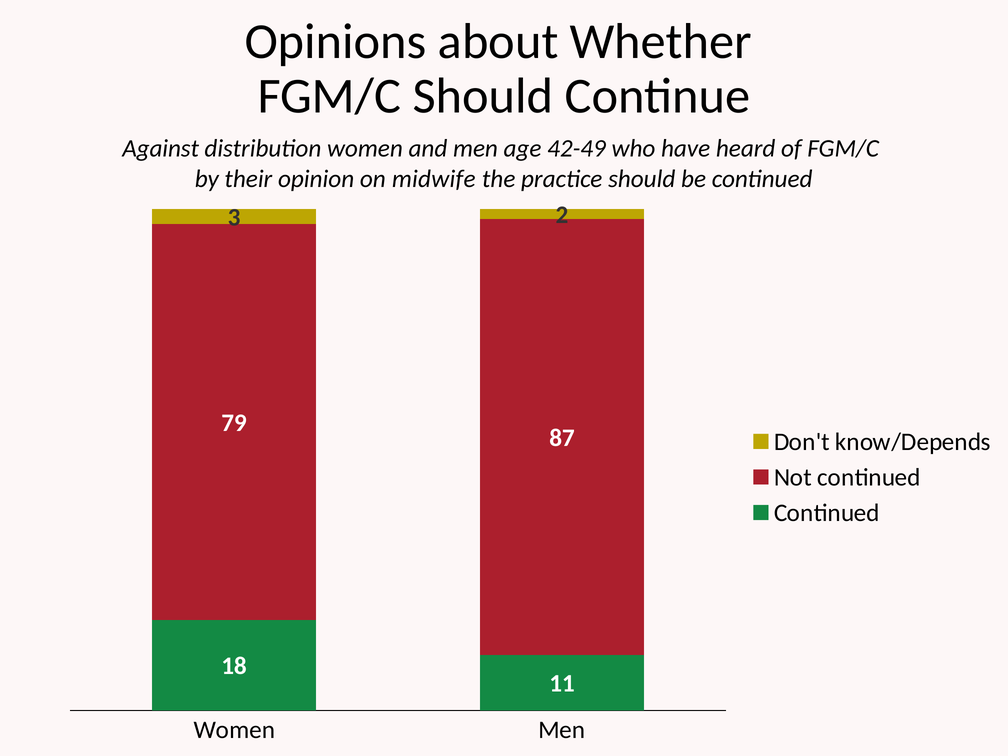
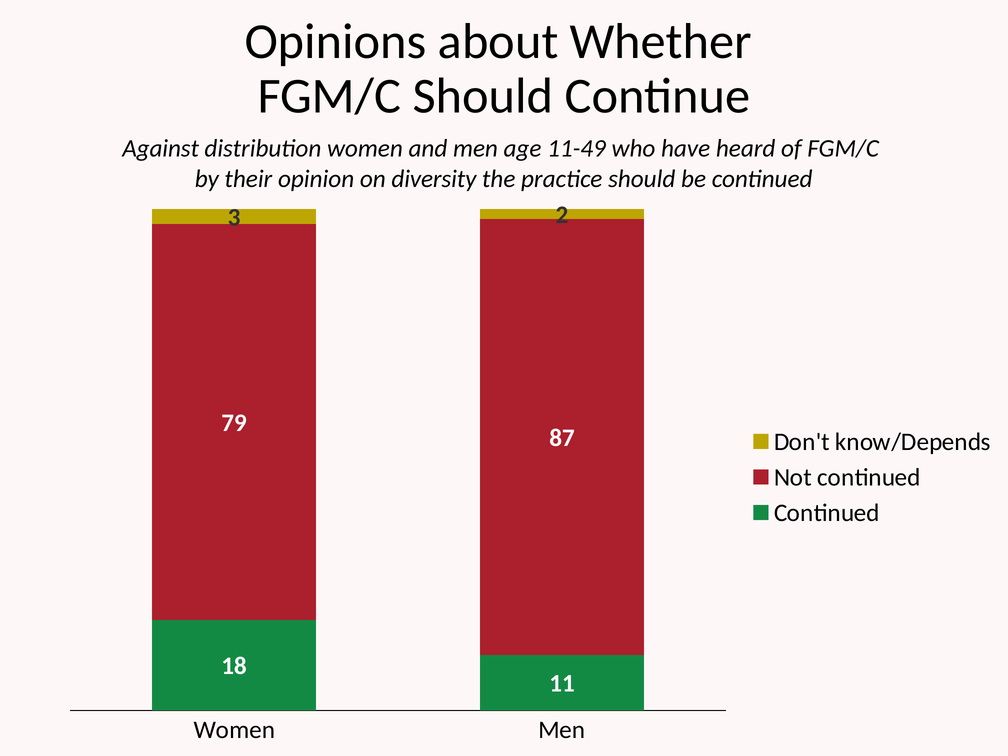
42-49: 42-49 -> 11-49
midwife: midwife -> diversity
